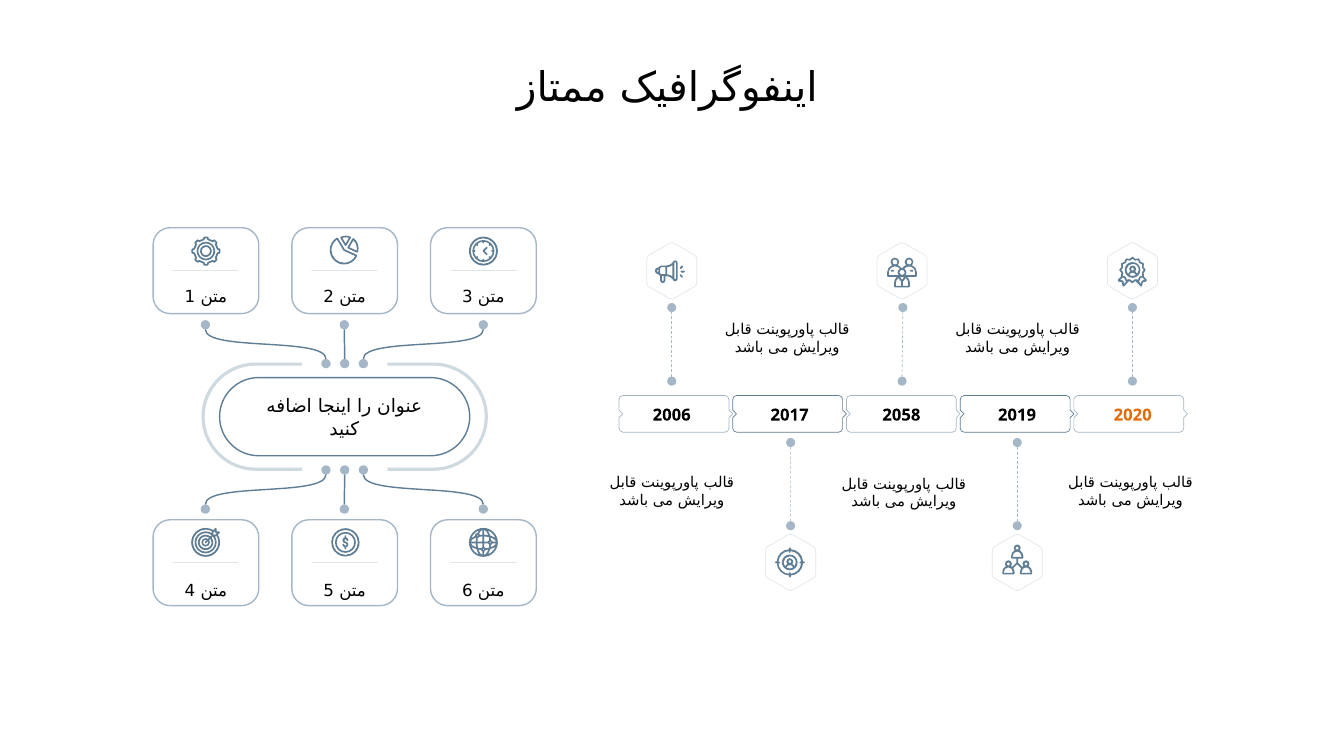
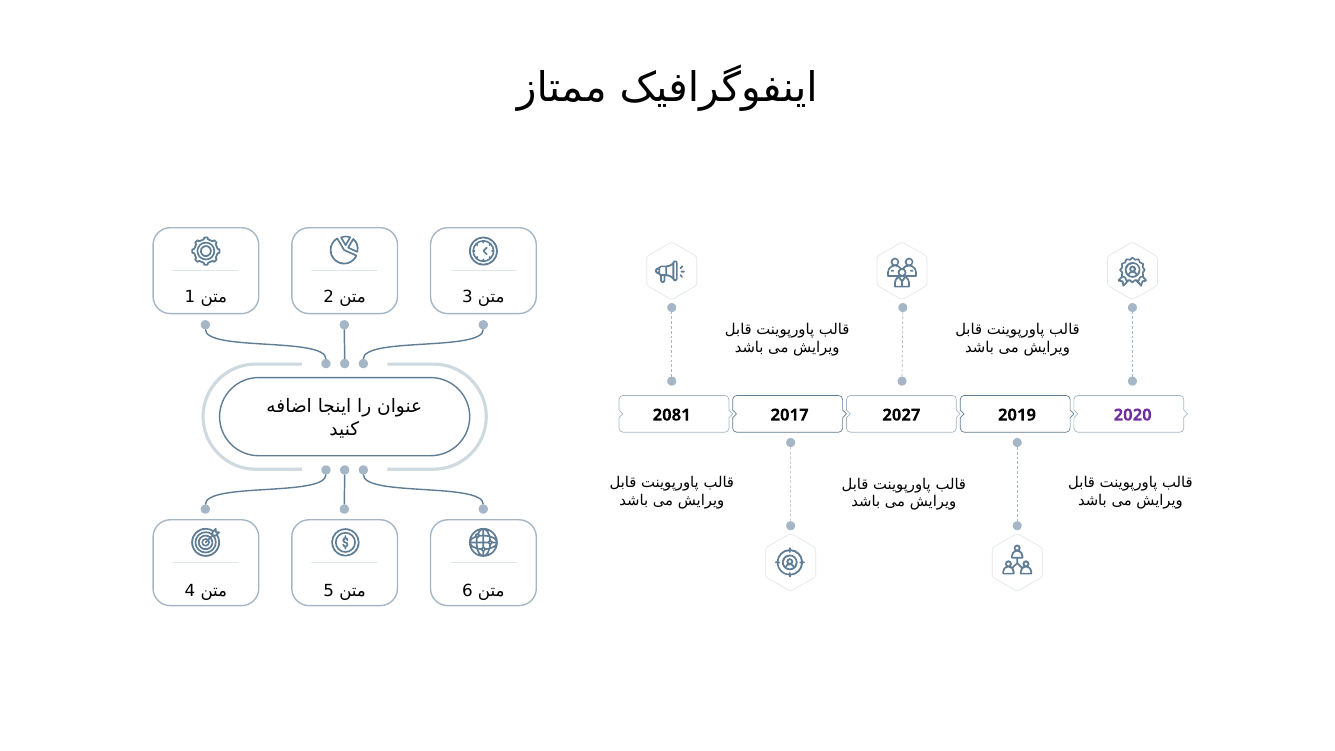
2006: 2006 -> 2081
2058: 2058 -> 2027
2020 colour: orange -> purple
